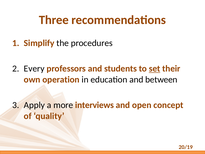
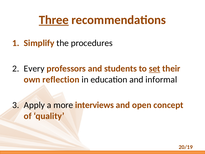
Three underline: none -> present
operation: operation -> reflection
between: between -> informal
